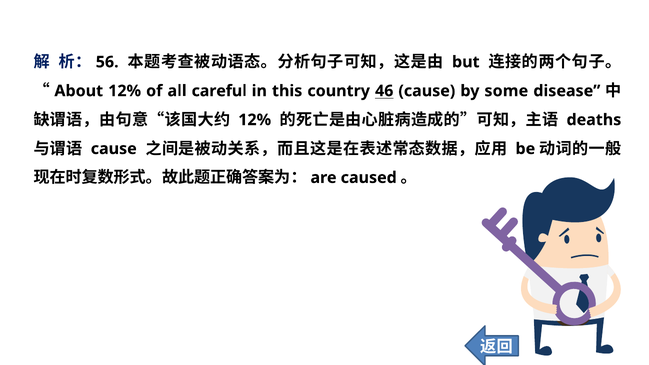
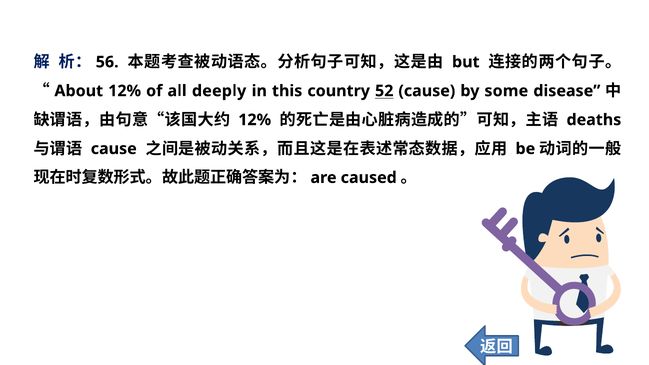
careful: careful -> deeply
46: 46 -> 52
